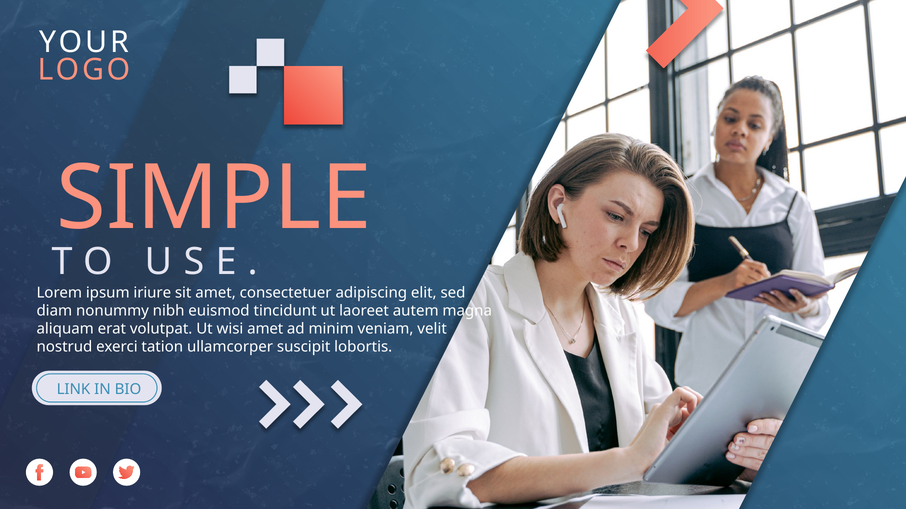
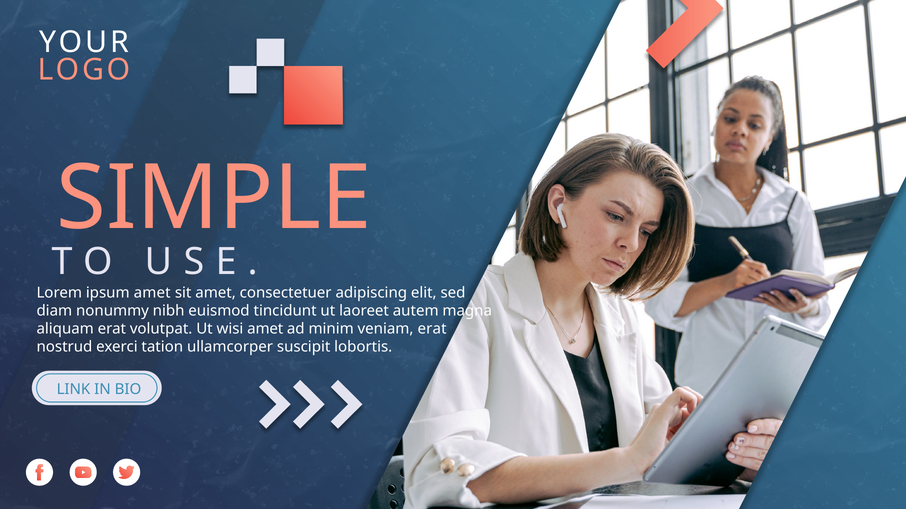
ipsum iriure: iriure -> amet
veniam velit: velit -> erat
